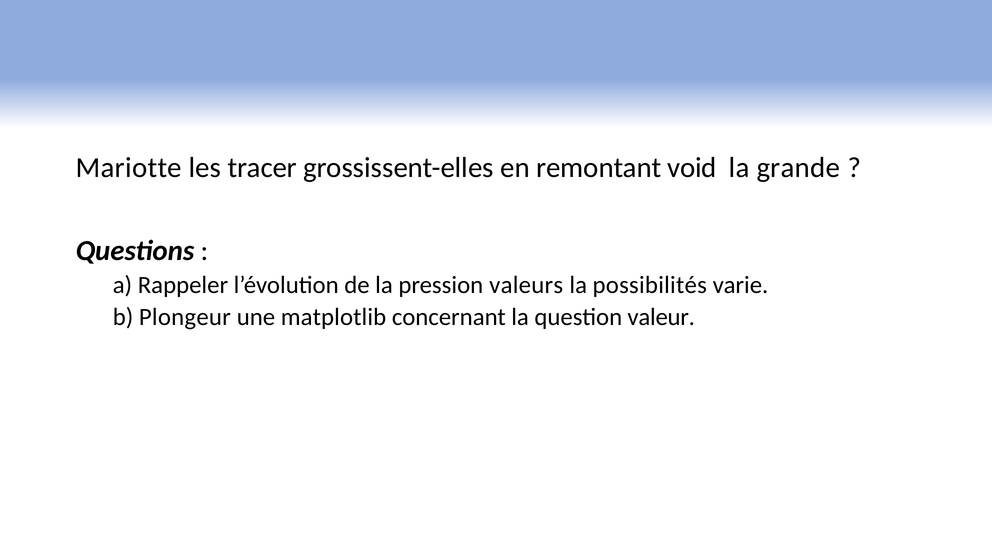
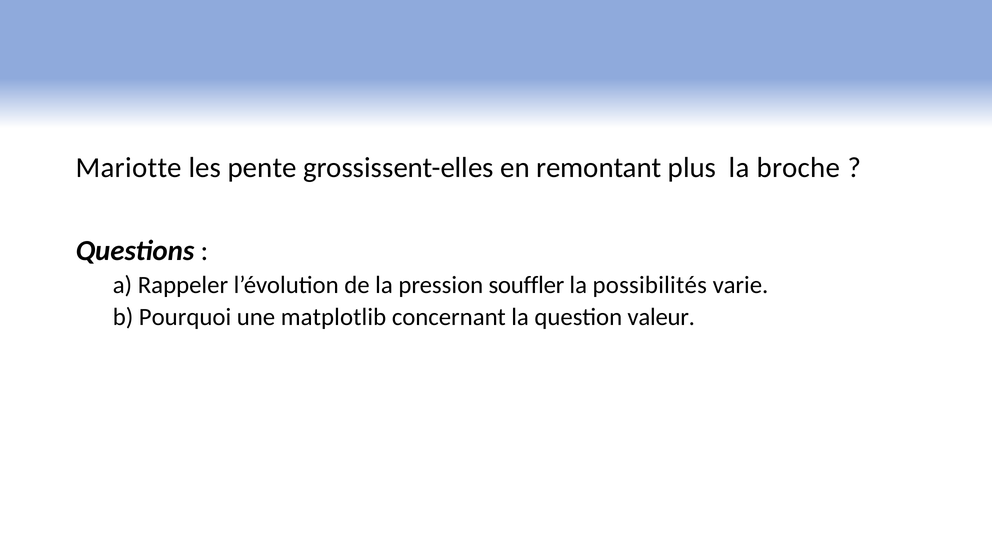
tracer: tracer -> pente
void: void -> plus
grande: grande -> broche
valeurs: valeurs -> souffler
Plongeur: Plongeur -> Pourquoi
